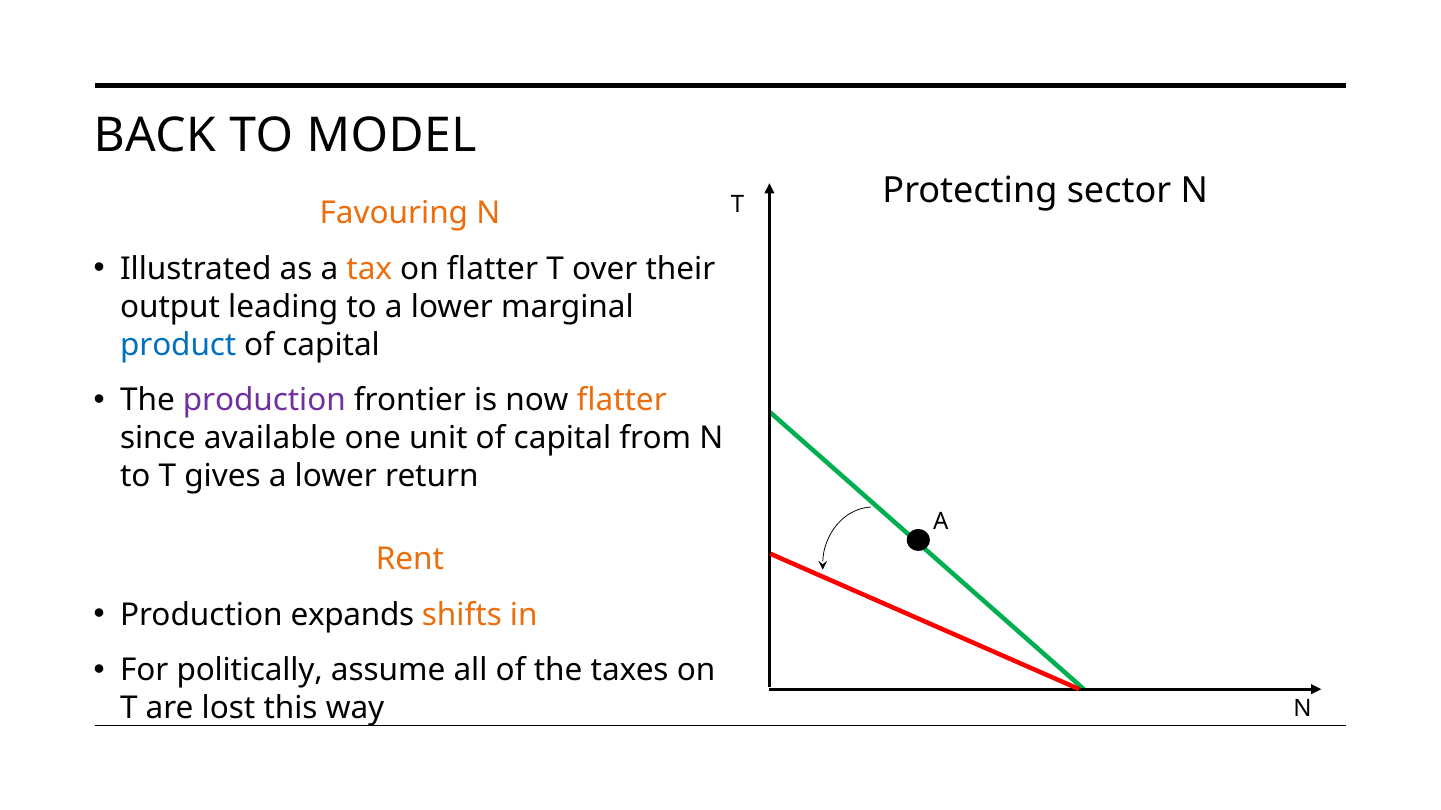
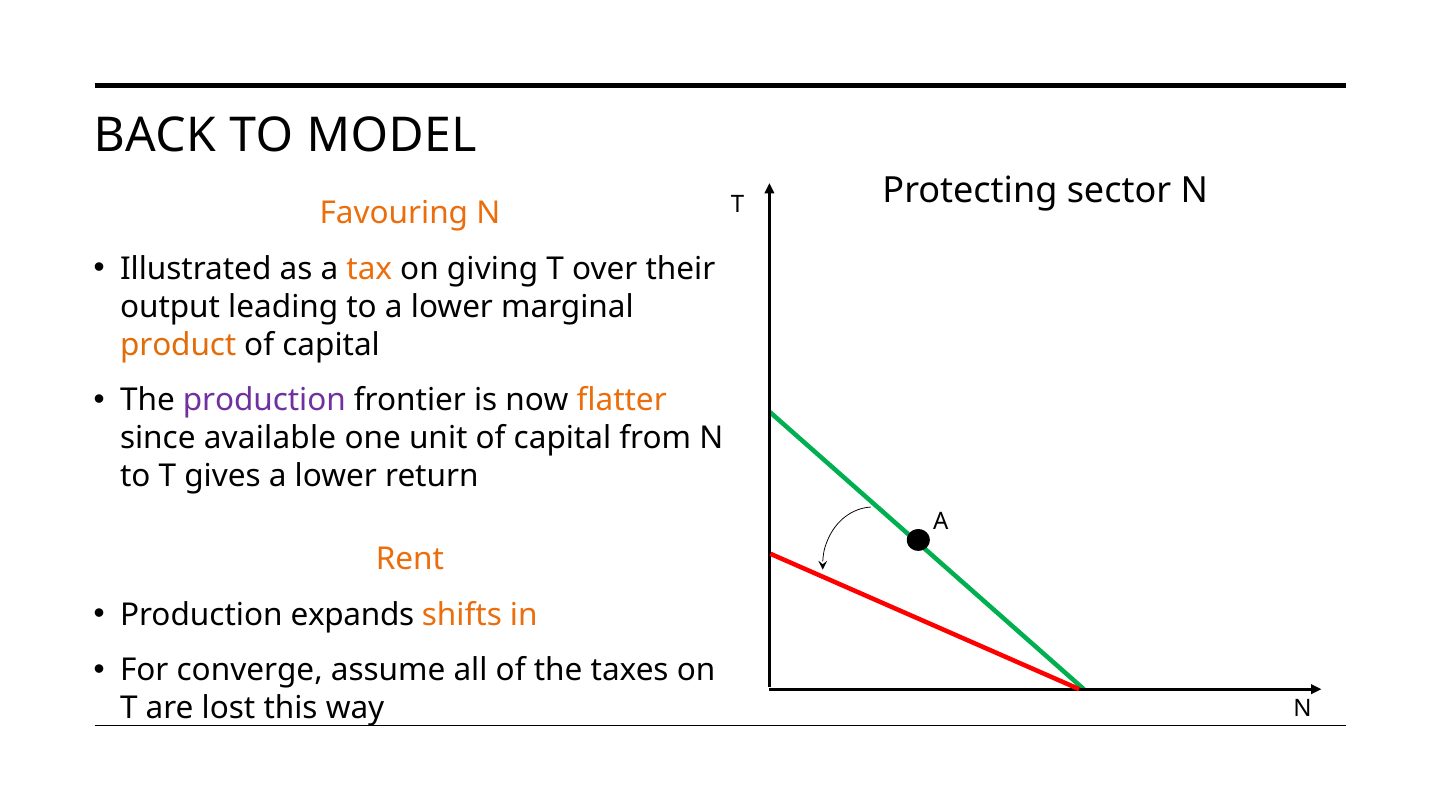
on flatter: flatter -> giving
product colour: blue -> orange
politically: politically -> converge
